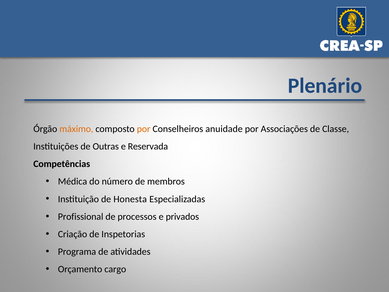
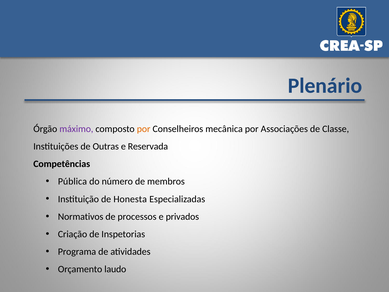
máximo colour: orange -> purple
anuidade: anuidade -> mecânica
Médica: Médica -> Pública
Profissional: Profissional -> Normativos
cargo: cargo -> laudo
